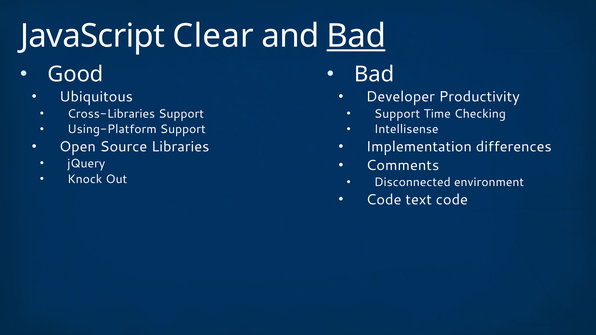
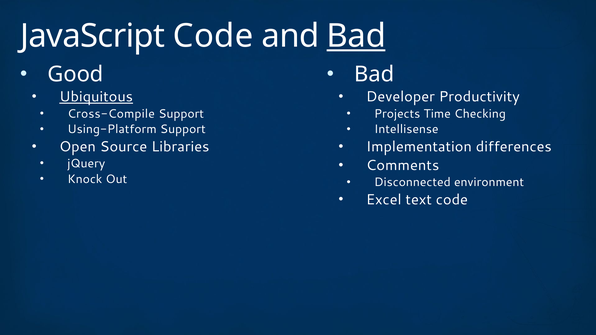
JavaScript Clear: Clear -> Code
Ubiquitous underline: none -> present
Cross-Libraries: Cross-Libraries -> Cross-Compile
Support at (397, 114): Support -> Projects
Code at (384, 200): Code -> Excel
